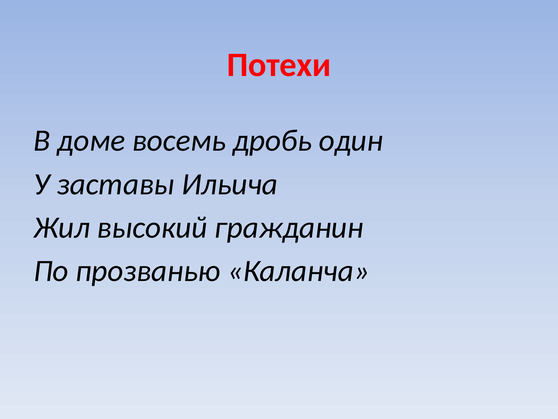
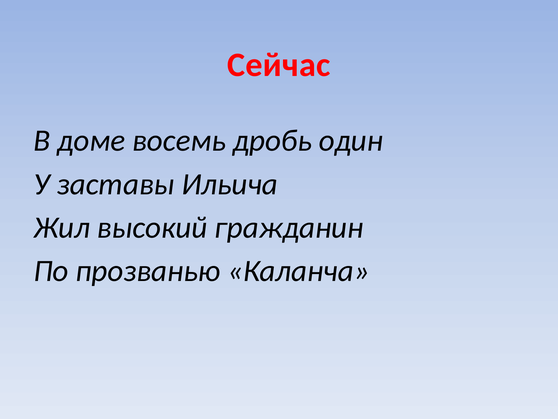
Потехи: Потехи -> Сейчас
